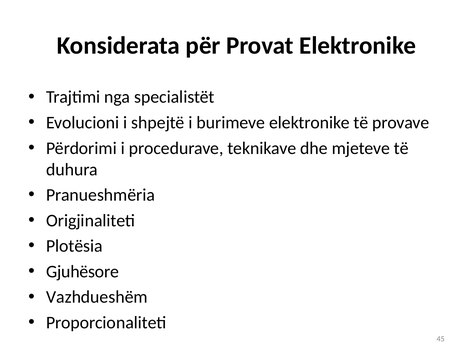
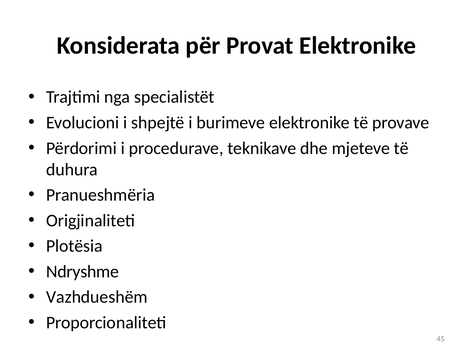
Gjuhësore: Gjuhësore -> Ndryshme
